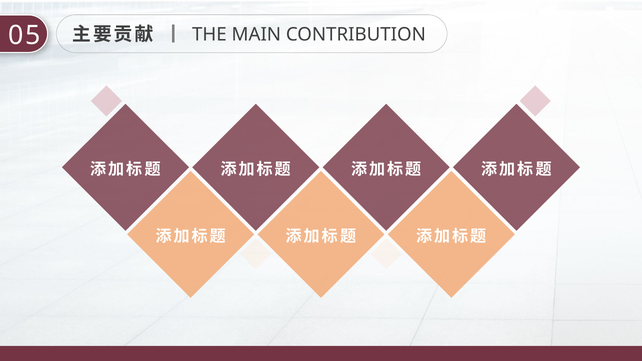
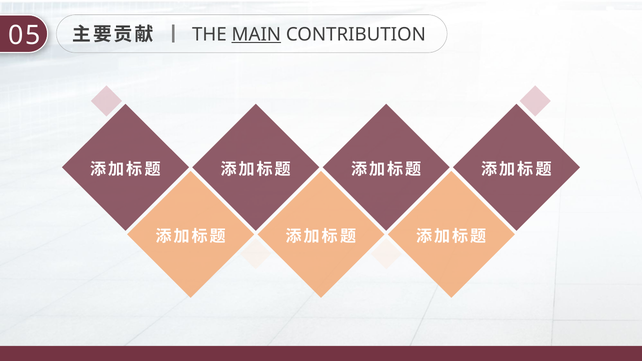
MAIN underline: none -> present
